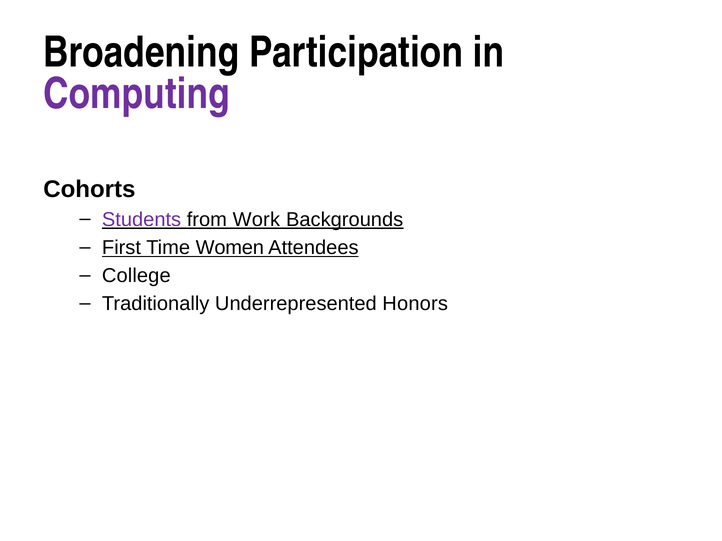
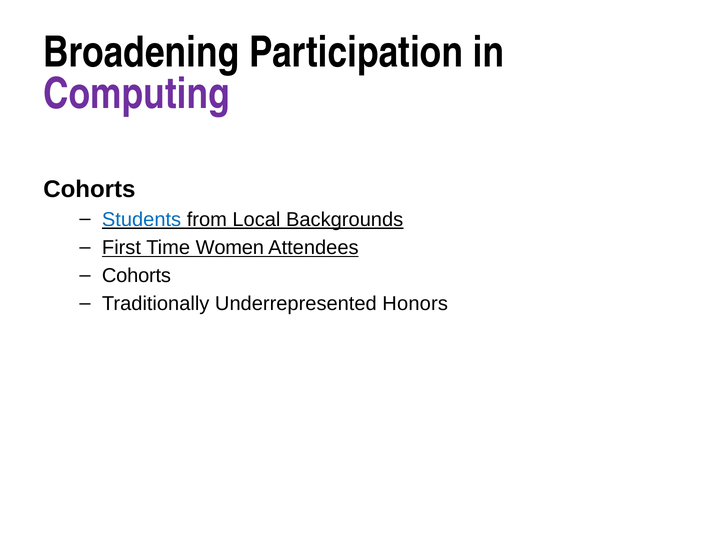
Students colour: purple -> blue
Work: Work -> Local
College at (136, 276): College -> Cohorts
